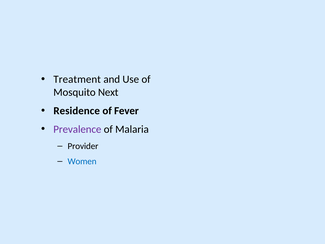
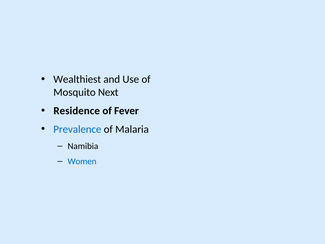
Treatment: Treatment -> Wealthiest
Prevalence colour: purple -> blue
Provider: Provider -> Namibia
